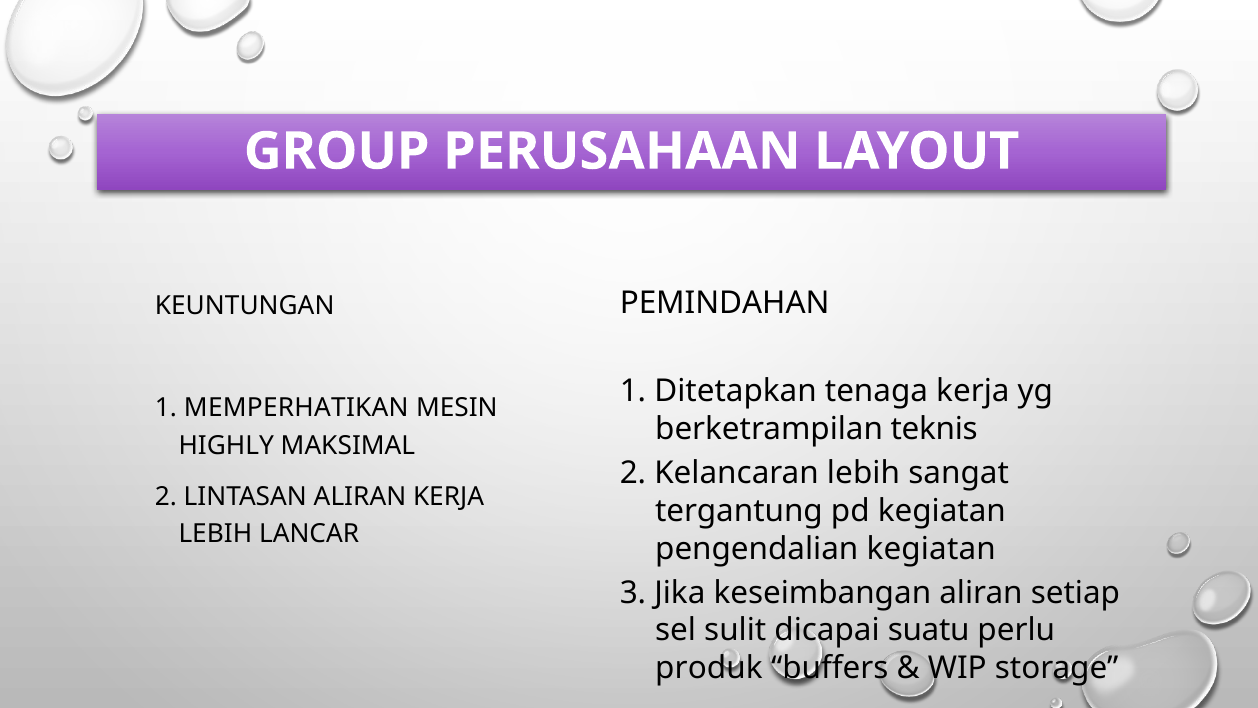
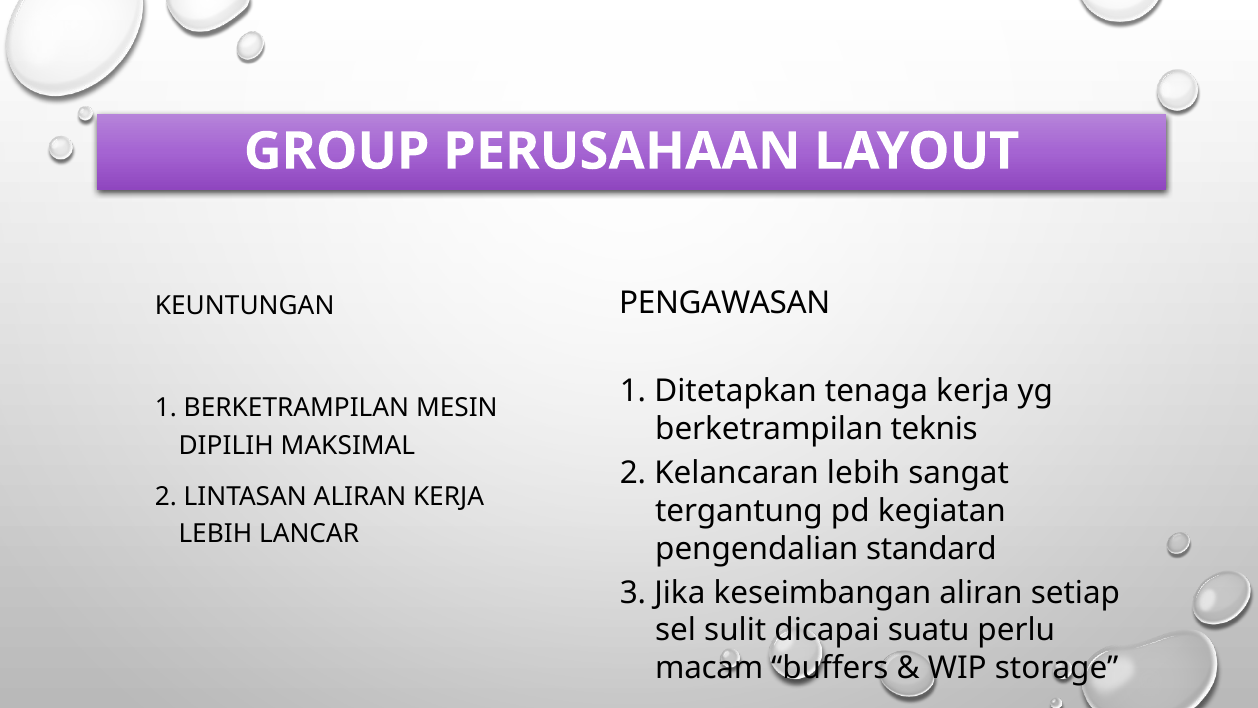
PEMINDAHAN: PEMINDAHAN -> PENGAWASAN
1 MEMPERHATIKAN: MEMPERHATIKAN -> BERKETRAMPILAN
HIGHLY: HIGHLY -> DIPILIH
pengendalian kegiatan: kegiatan -> standard
produk: produk -> macam
